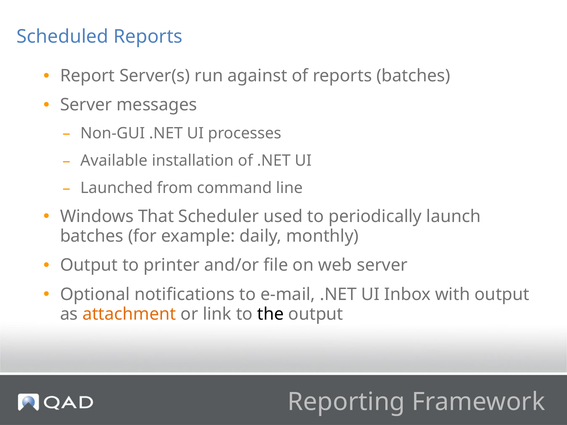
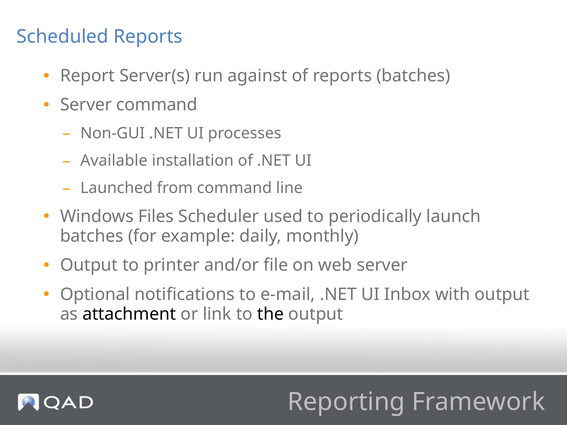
Server messages: messages -> command
That: That -> Files
attachment colour: orange -> black
